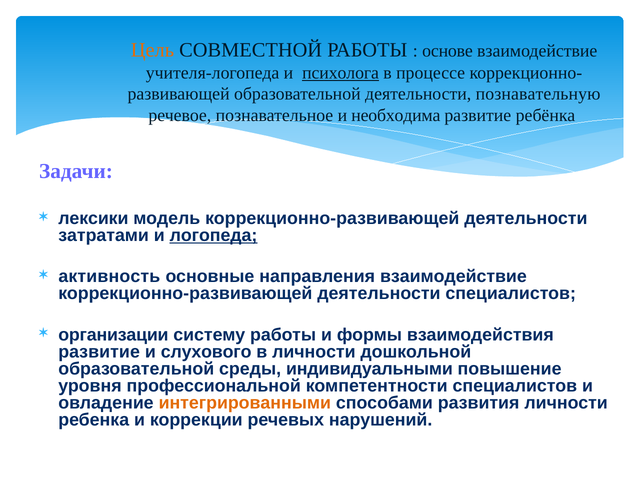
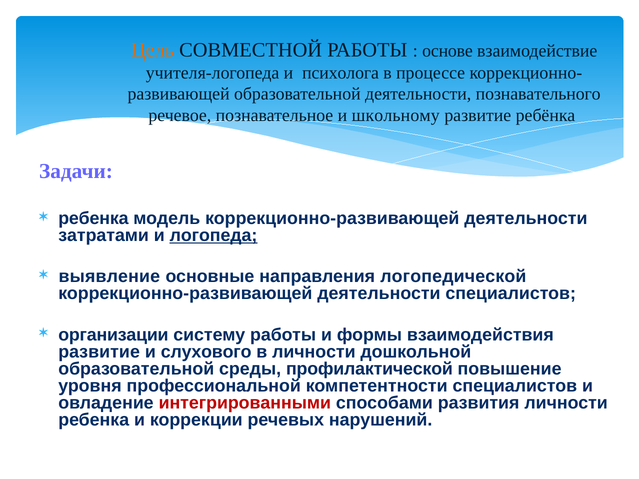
психолога underline: present -> none
познавательную: познавательную -> познавательного
необходима: необходима -> школьному
лексики at (93, 218): лексики -> ребенка
активность: активность -> выявление
направления взаимодействие: взаимодействие -> логопедической
индивидуальными: индивидуальными -> профилактической
интегрированными colour: orange -> red
